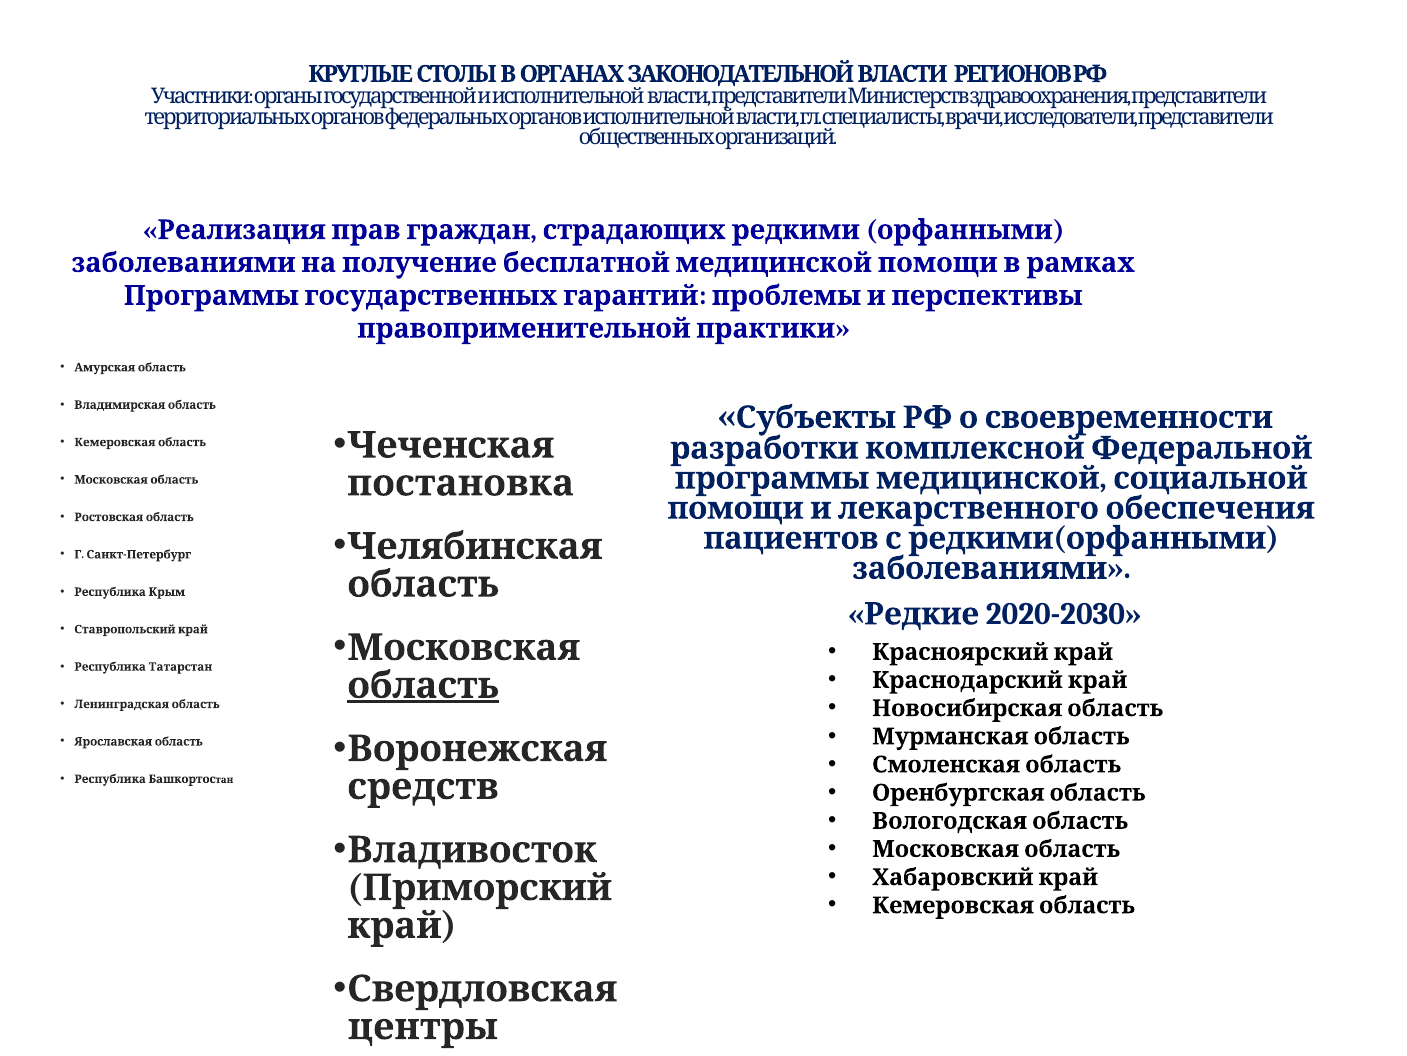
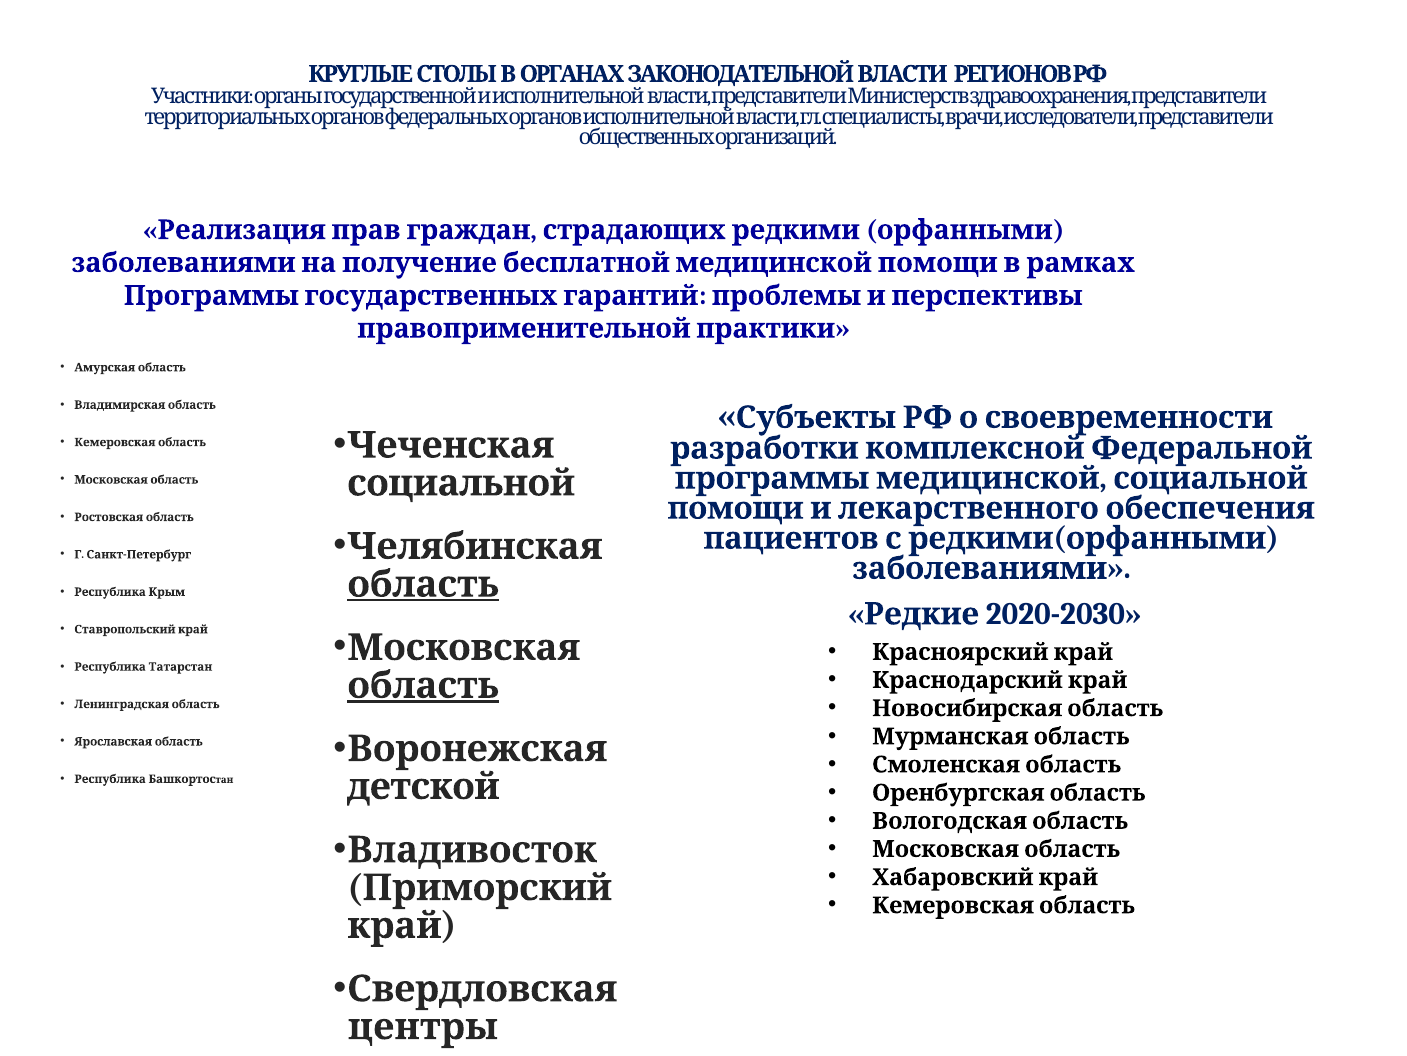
постановка at (461, 483): постановка -> социальной
область at (423, 584) underline: none -> present
средств: средств -> детской
